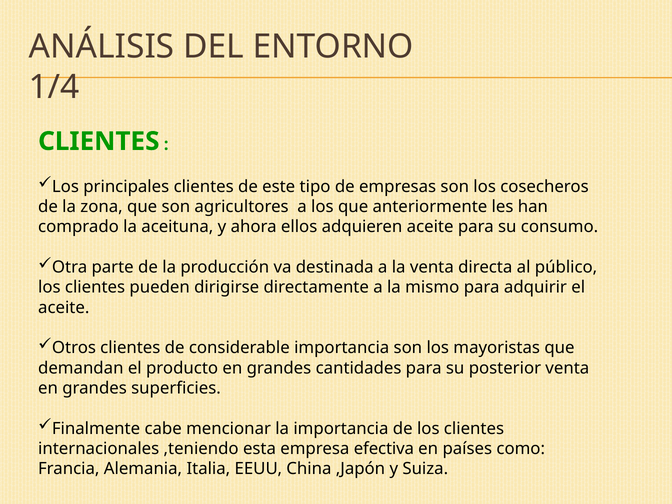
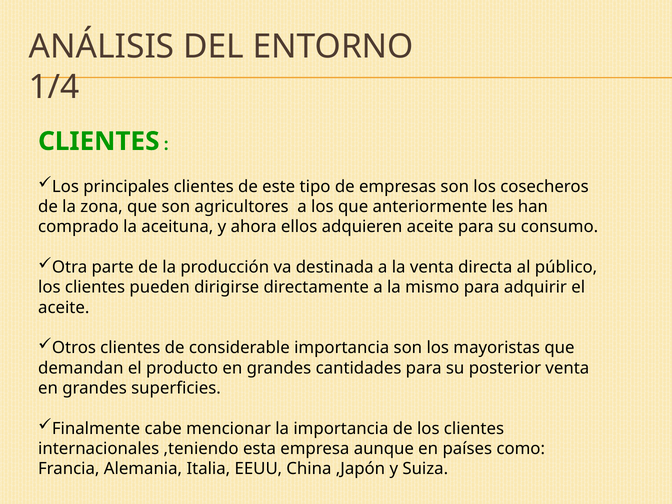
efectiva: efectiva -> aunque
